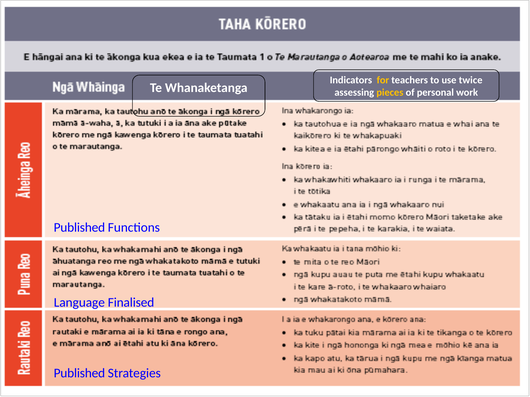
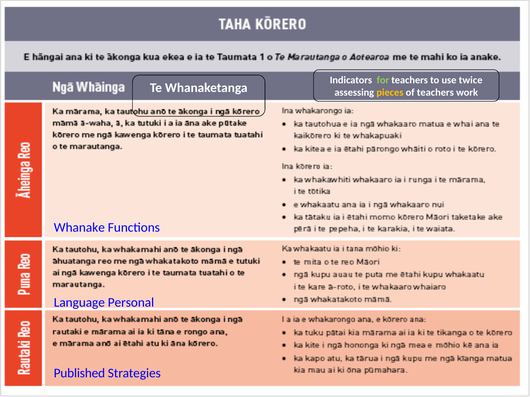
for colour: yellow -> light green
of personal: personal -> teachers
Published at (79, 228): Published -> Whanake
Finalised: Finalised -> Personal
